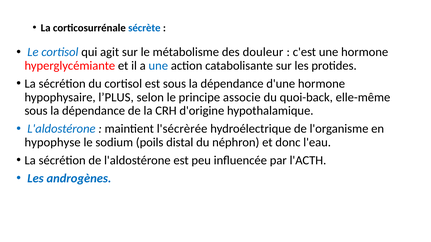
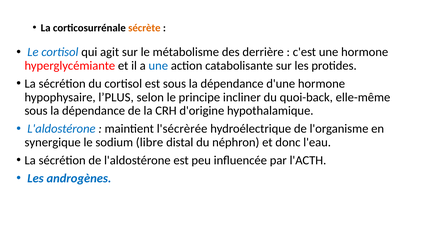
sécrète colour: blue -> orange
douleur: douleur -> derrière
associe: associe -> incliner
hypophyse: hypophyse -> synergique
poils: poils -> libre
